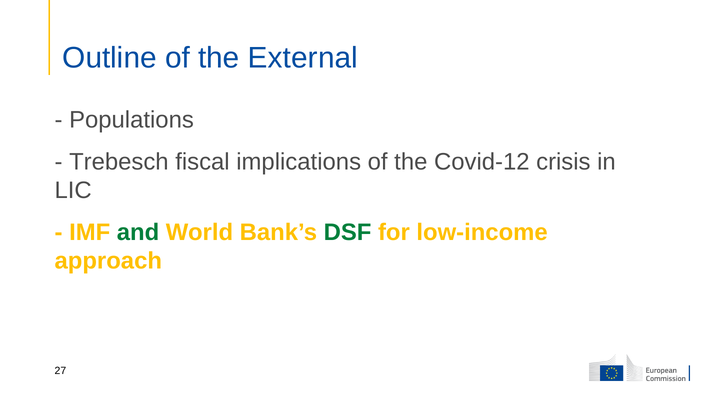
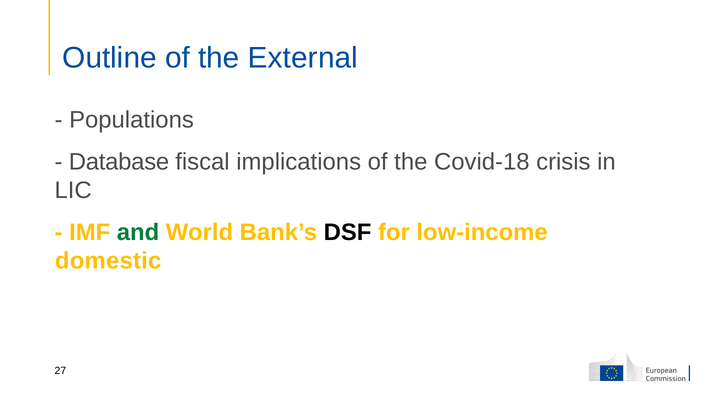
Trebesch: Trebesch -> Database
Covid-12: Covid-12 -> Covid-18
DSF colour: green -> black
approach: approach -> domestic
